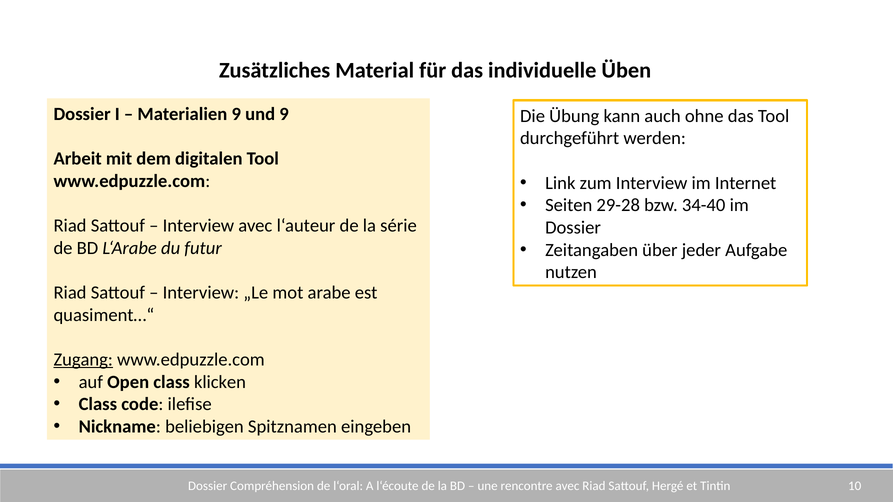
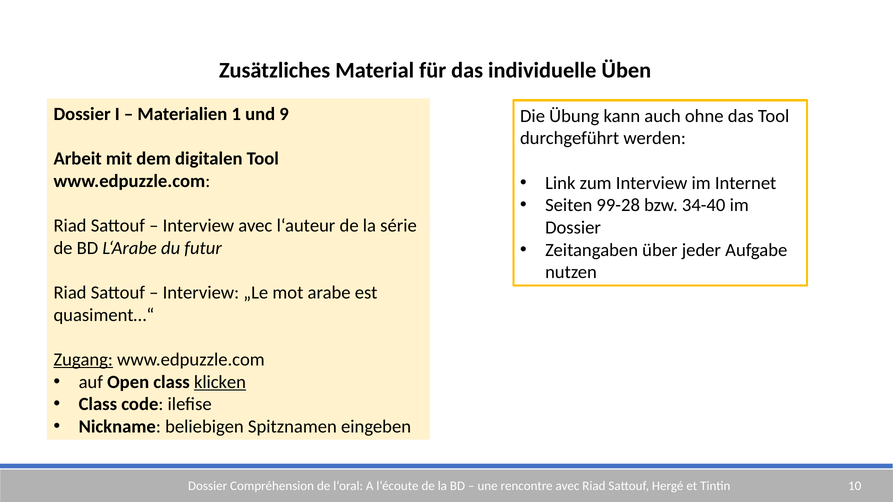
Materialien 9: 9 -> 1
29-28: 29-28 -> 99-28
klicken underline: none -> present
